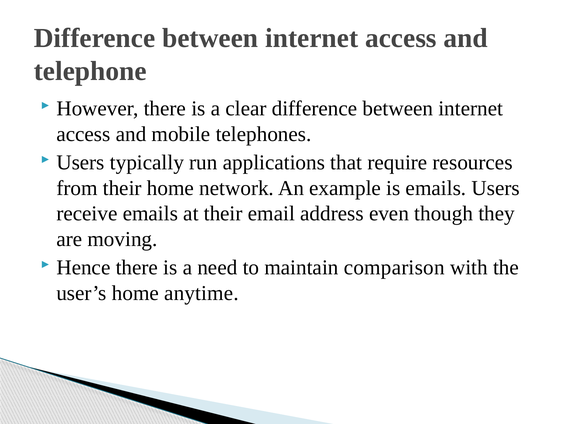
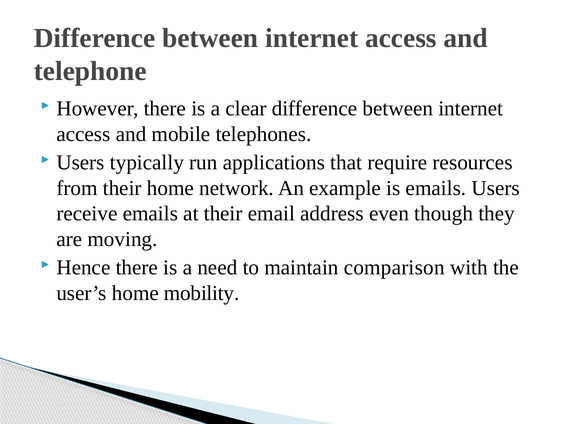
anytime: anytime -> mobility
